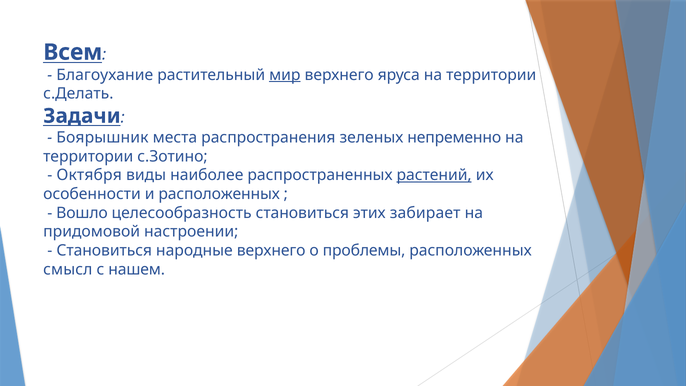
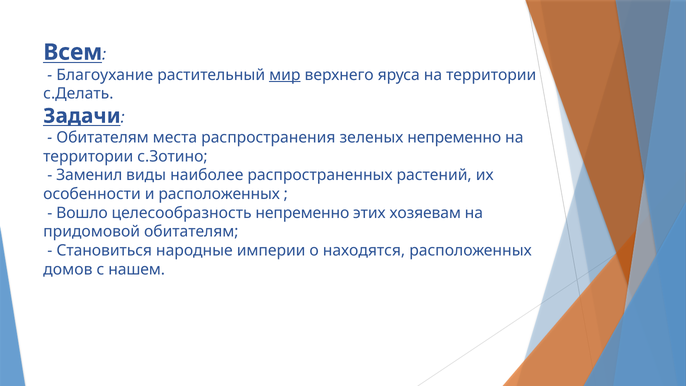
Боярышник at (102, 137): Боярышник -> Обитателям
Октября: Октября -> Заменил
растений underline: present -> none
целесообразность становиться: становиться -> непременно
забирает: забирает -> хозяевам
придомовой настроении: настроении -> обитателям
народные верхнего: верхнего -> империи
проблемы: проблемы -> находятся
смысл: смысл -> домов
